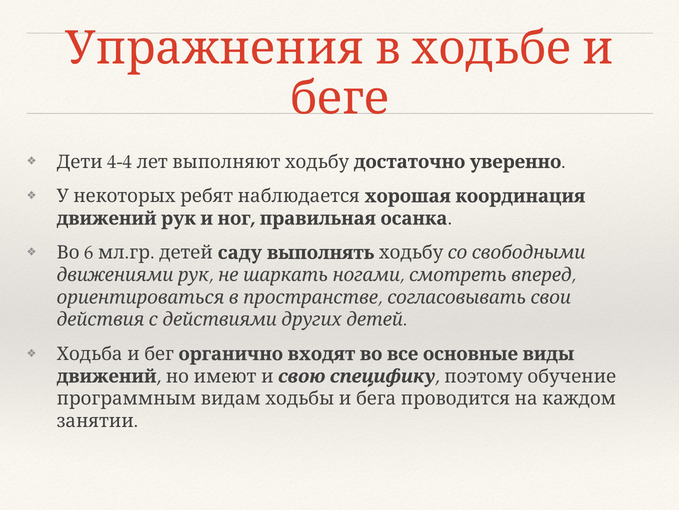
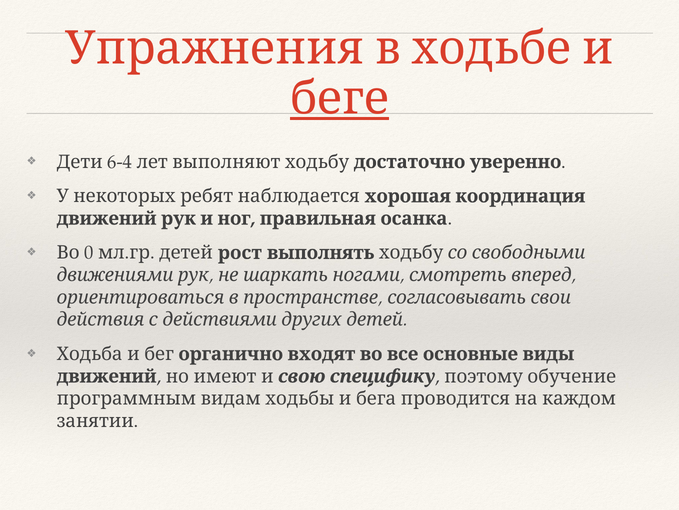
беге underline: none -> present
4-4: 4-4 -> 6-4
6: 6 -> 0
саду: саду -> рост
